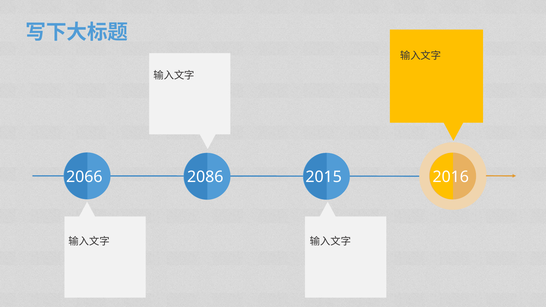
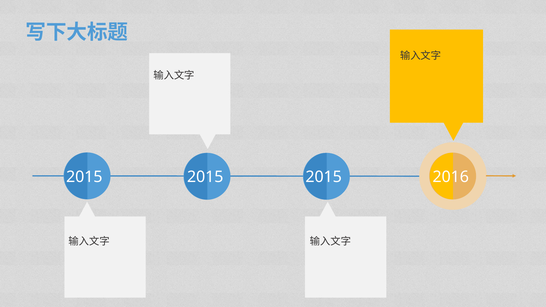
2066 at (84, 177): 2066 -> 2015
2086 at (205, 177): 2086 -> 2015
